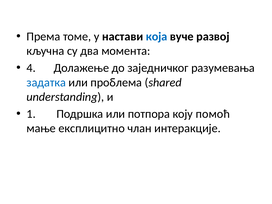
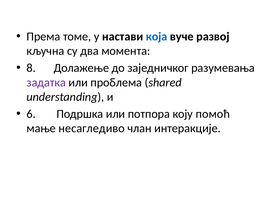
4: 4 -> 8
задатка colour: blue -> purple
1: 1 -> 6
експлицитно: експлицитно -> несагледиво
